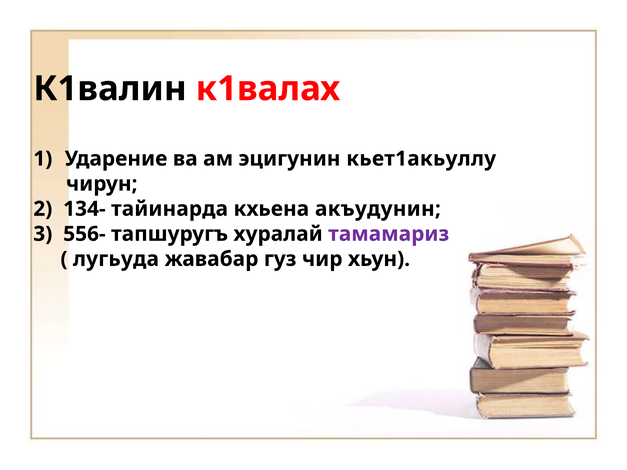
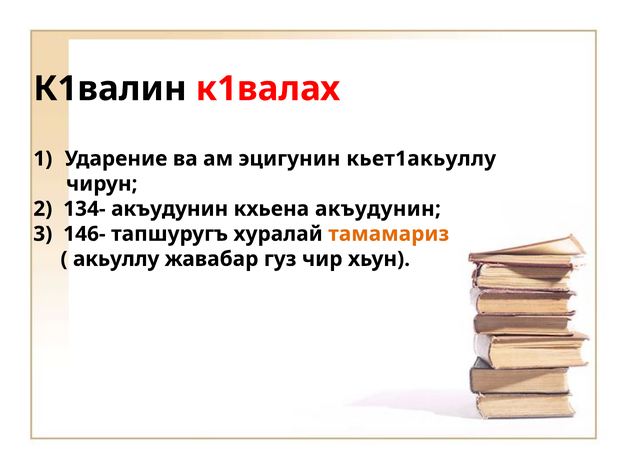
134- тайинарда: тайинарда -> акъудунин
556-: 556- -> 146-
тамамариз colour: purple -> orange
лугьуда: лугьуда -> акьуллу
